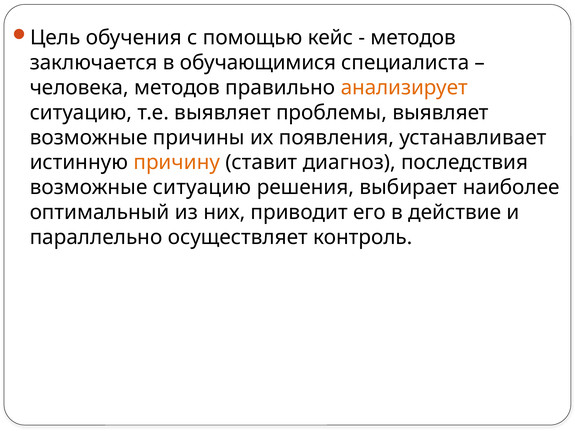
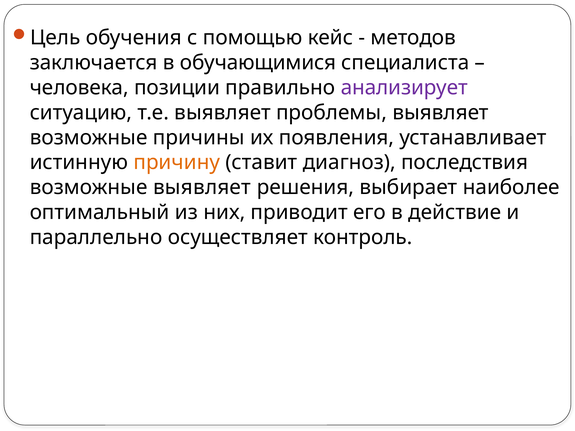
человека методов: методов -> позиции
анализирует colour: orange -> purple
возможные ситуацию: ситуацию -> выявляет
